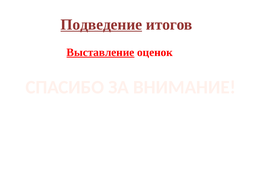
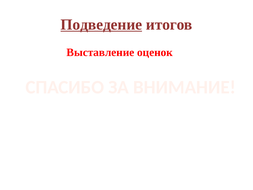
Выставление underline: present -> none
